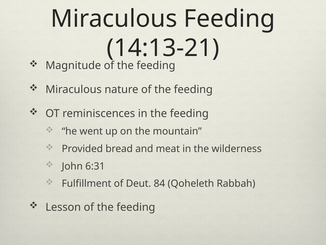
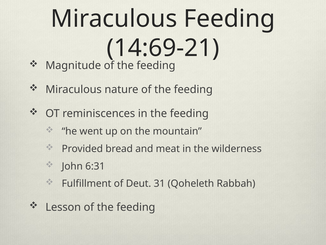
14:13-21: 14:13-21 -> 14:69-21
84: 84 -> 31
